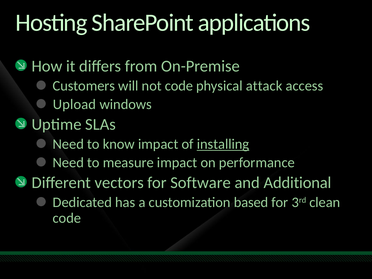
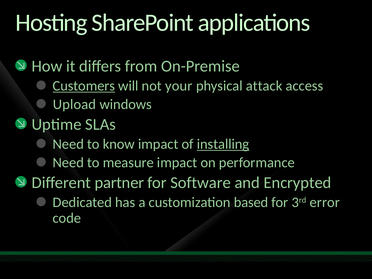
Customers underline: none -> present
not code: code -> your
vectors: vectors -> partner
Additional: Additional -> Encrypted
clean: clean -> error
